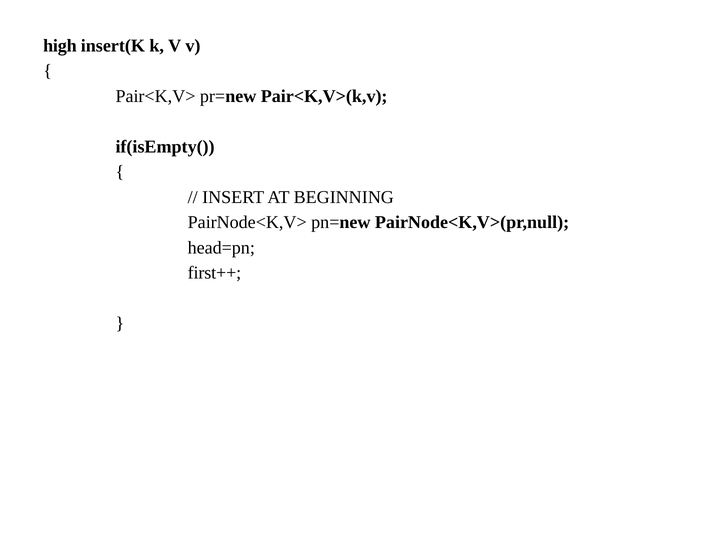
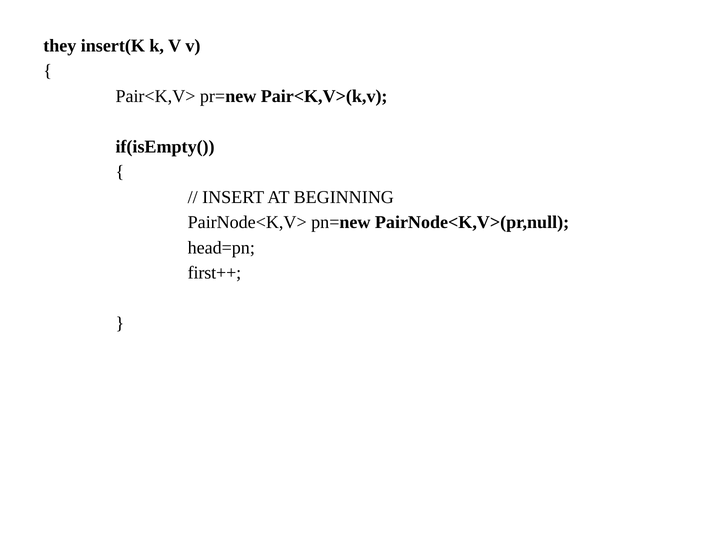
high: high -> they
